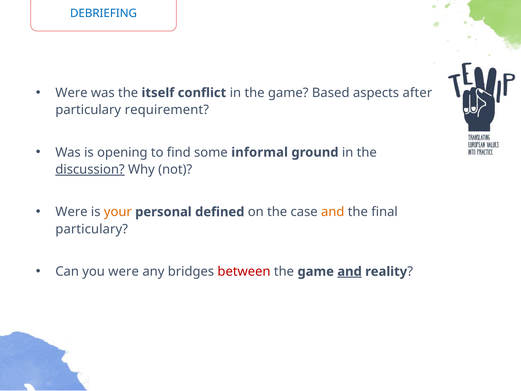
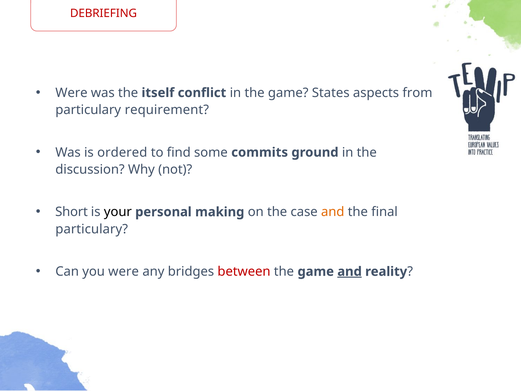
DEBRIEFING colour: blue -> red
Based: Based -> States
after: after -> from
opening: opening -> ordered
informal: informal -> commits
discussion underline: present -> none
Were at (71, 212): Were -> Short
your colour: orange -> black
defined: defined -> making
